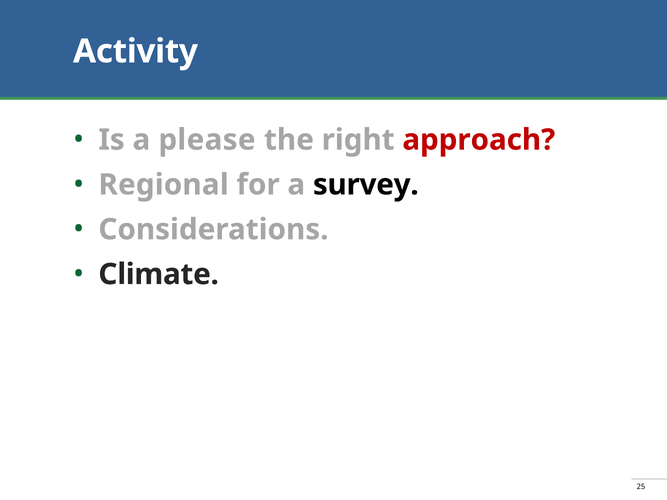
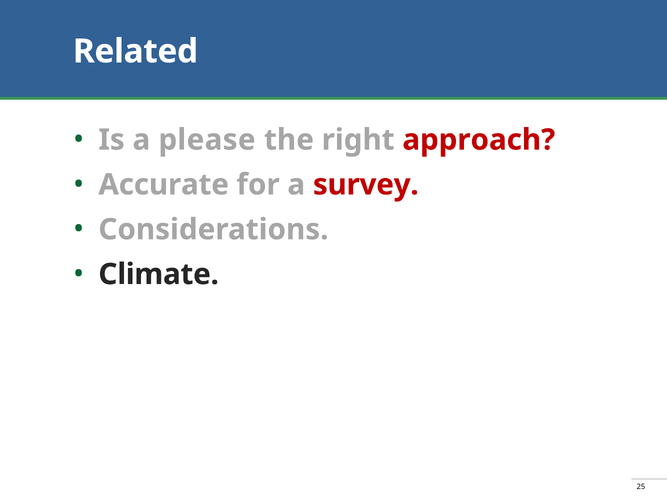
Activity: Activity -> Related
Regional: Regional -> Accurate
survey colour: black -> red
